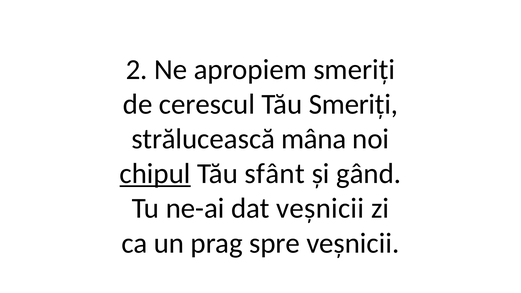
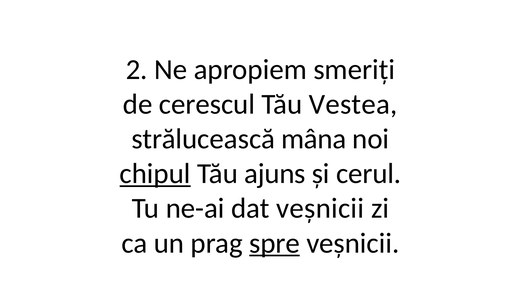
Tău Smeriți: Smeriți -> Vestea
sfânt: sfânt -> ajuns
gând: gând -> cerul
spre underline: none -> present
